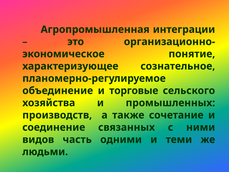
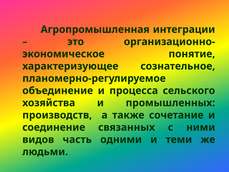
торговые: торговые -> процесса
